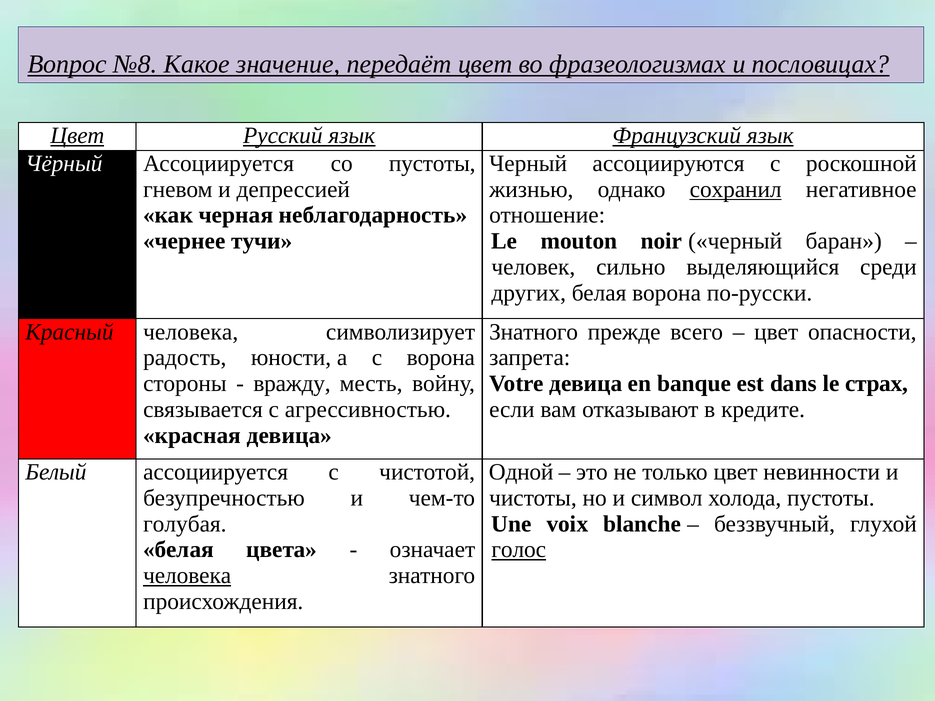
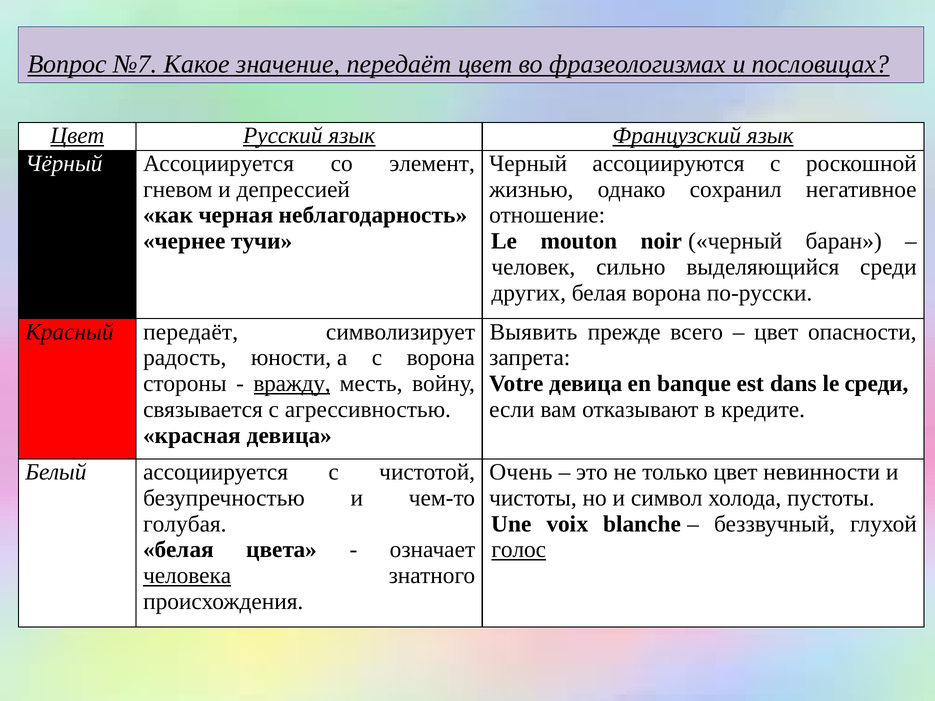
№8: №8 -> №7
со пустоты: пустоты -> элемент
сохранил underline: present -> none
Красный человека: человека -> передаёт
Знатного at (534, 332): Знатного -> Выявить
вражду underline: none -> present
le страх: страх -> среди
Одной: Одной -> Очень
